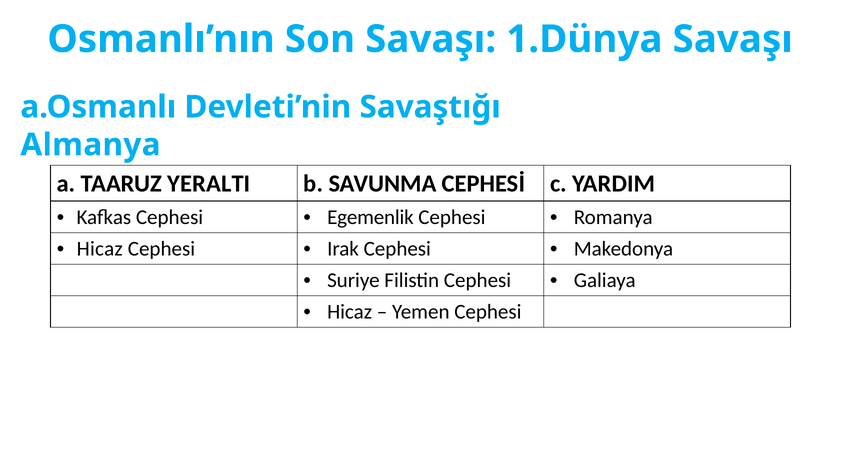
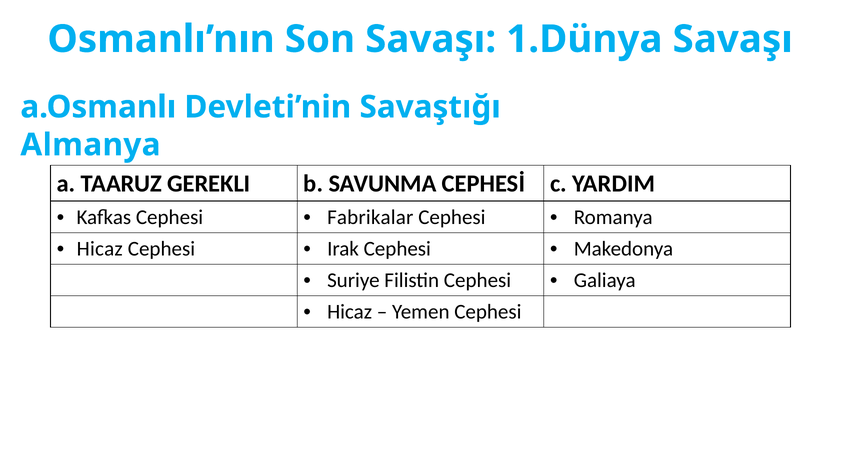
YERALTI: YERALTI -> GEREKLI
Egemenlik: Egemenlik -> Fabrikalar
